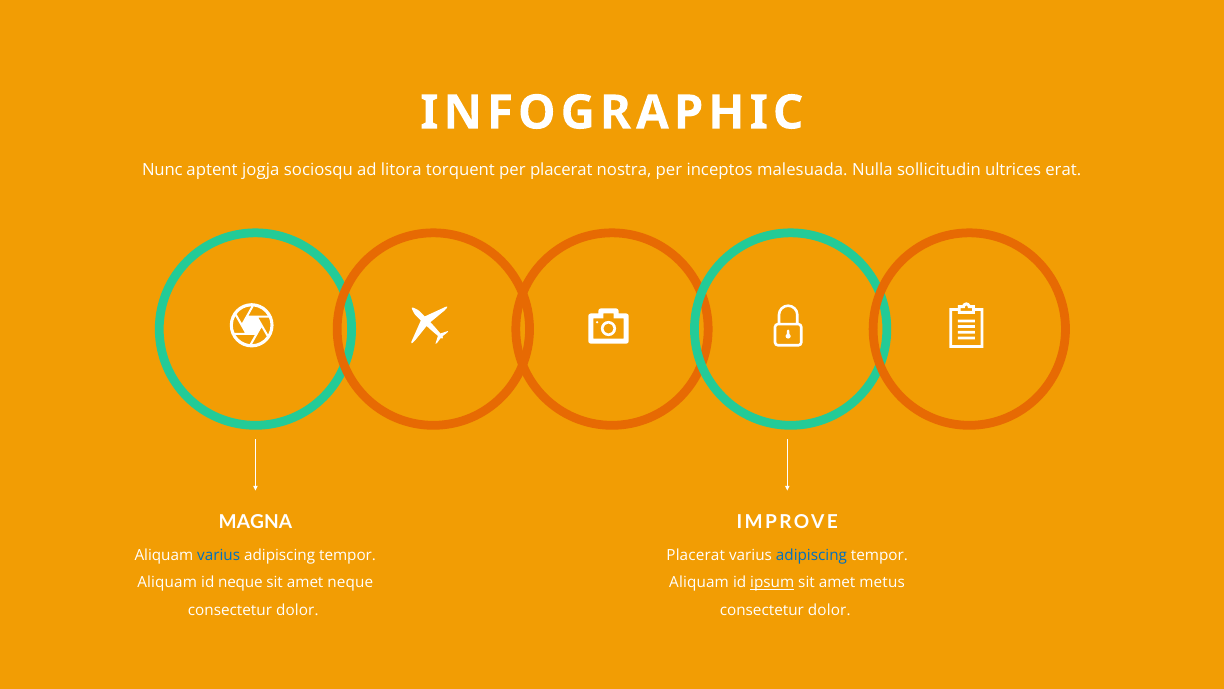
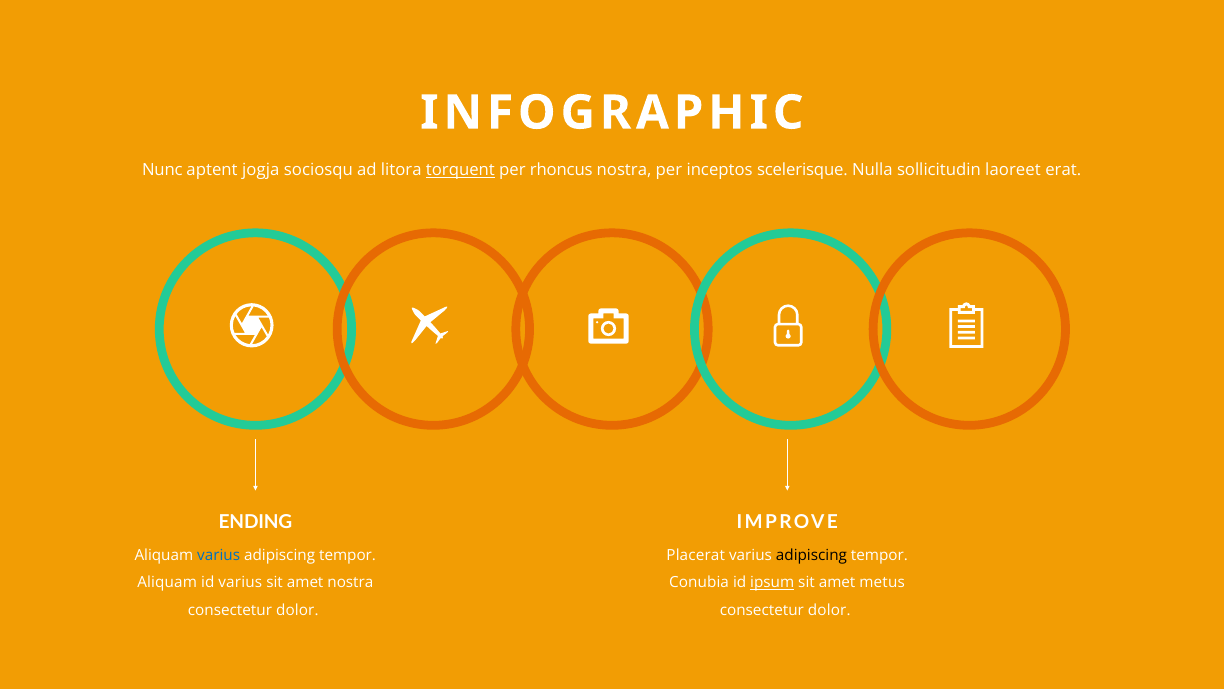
torquent underline: none -> present
per placerat: placerat -> rhoncus
malesuada: malesuada -> scelerisque
ultrices: ultrices -> laoreet
MAGNA: MAGNA -> ENDING
adipiscing at (811, 555) colour: blue -> black
id neque: neque -> varius
amet neque: neque -> nostra
Aliquam at (699, 582): Aliquam -> Conubia
